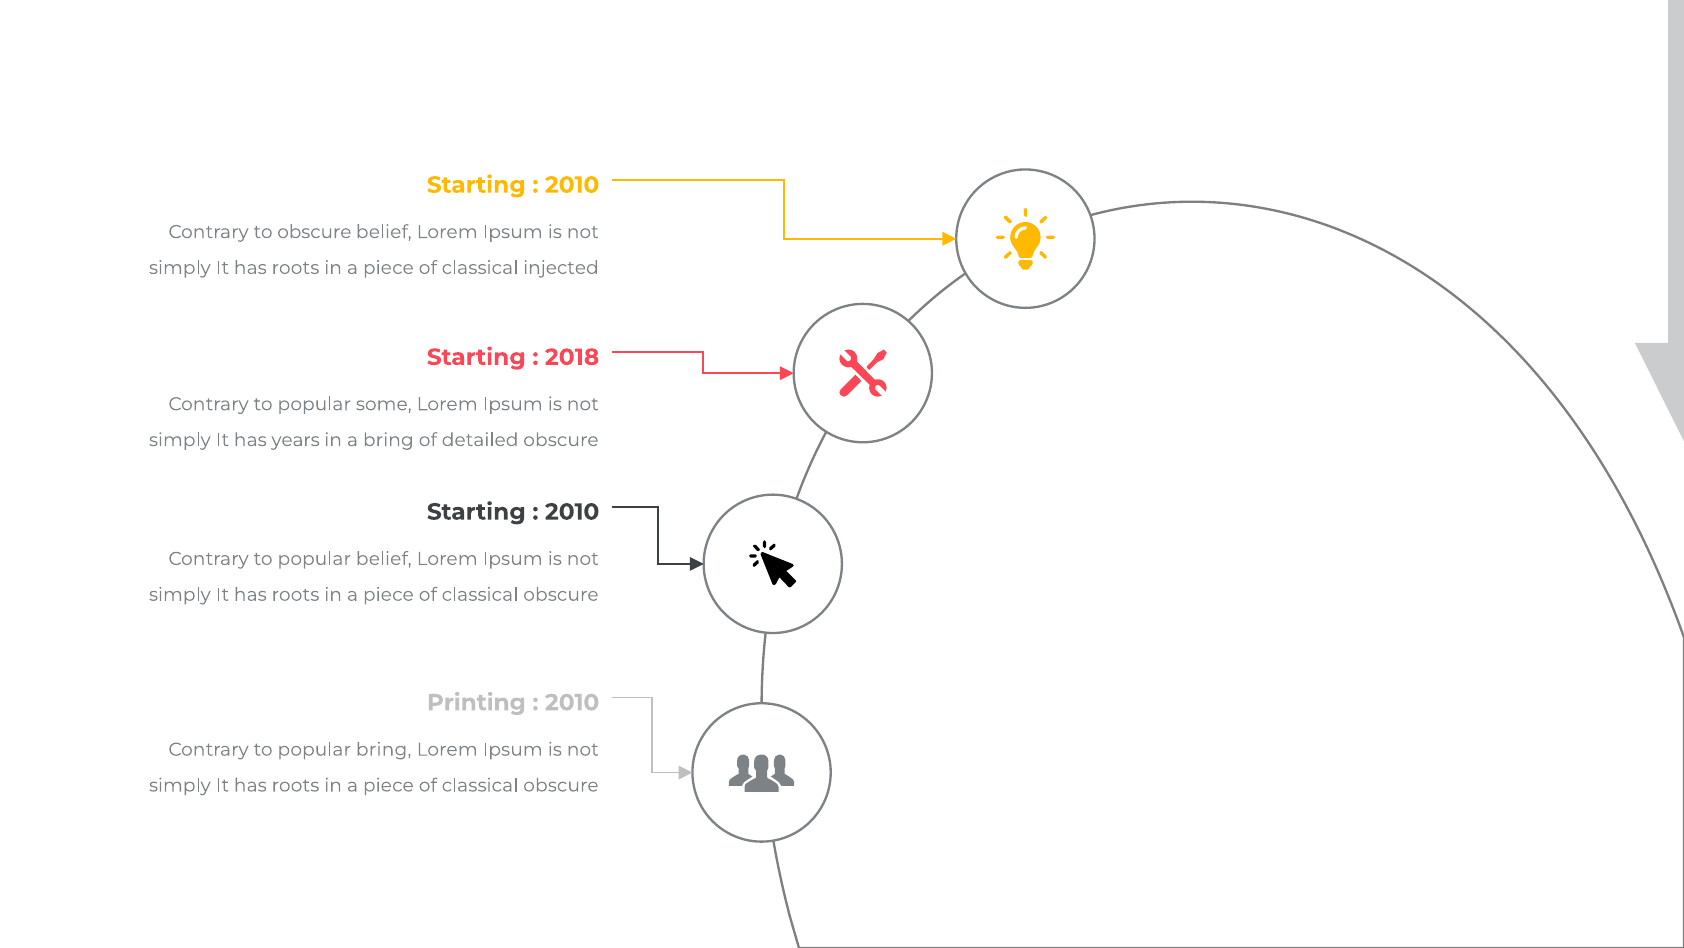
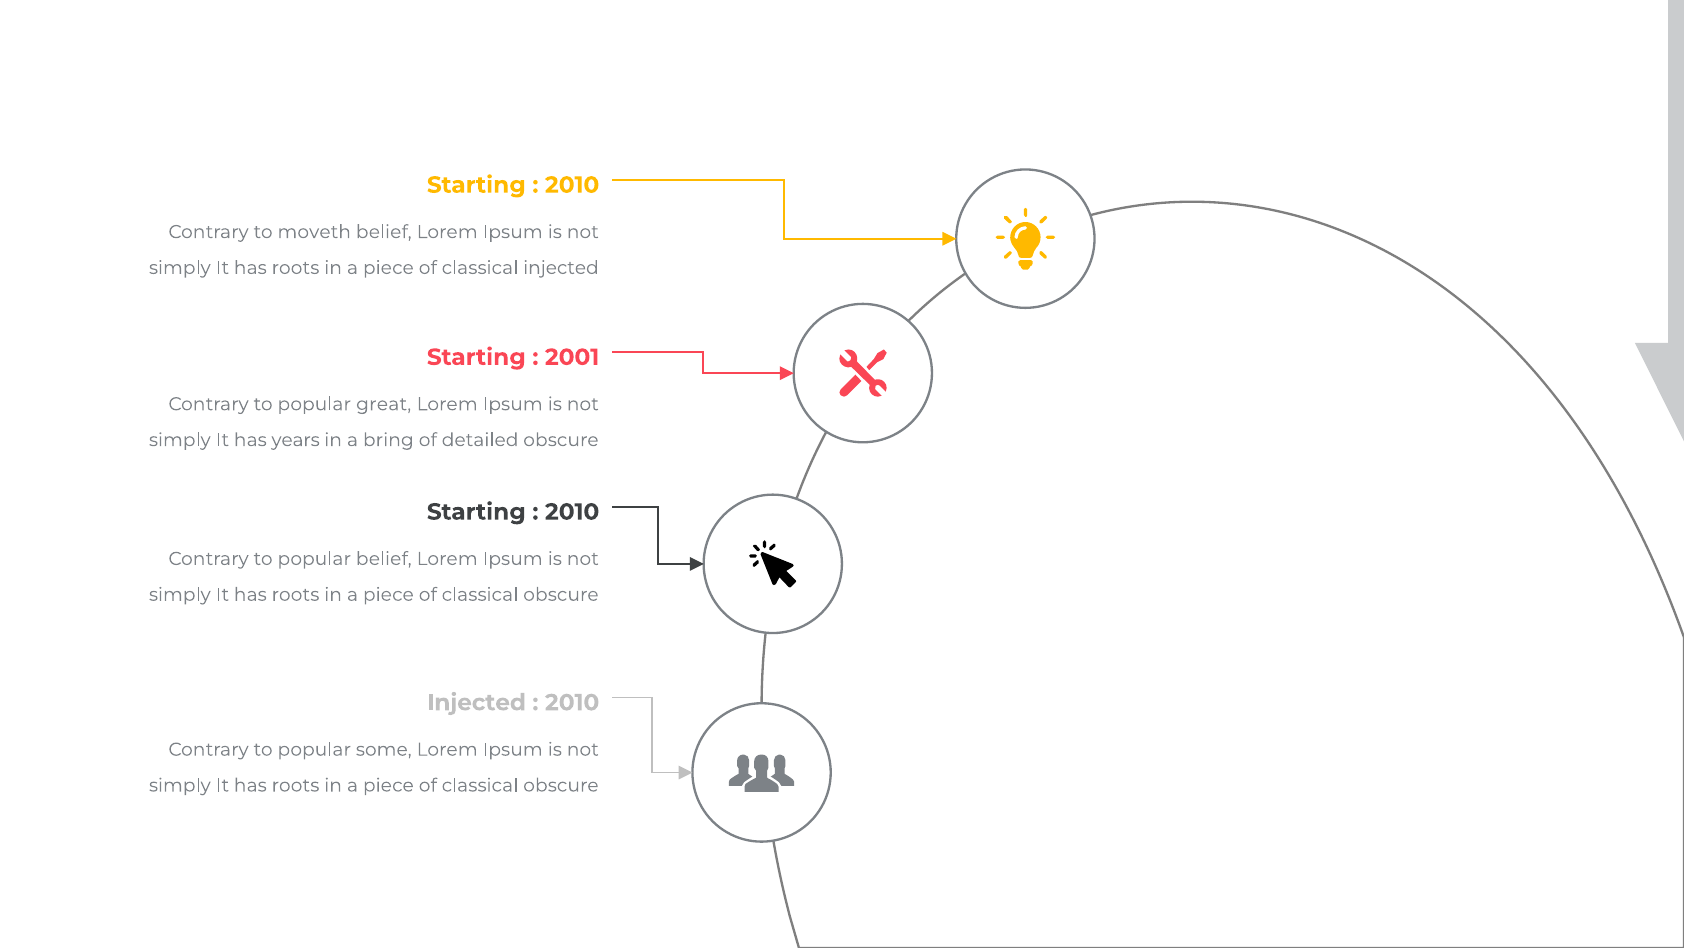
to obscure: obscure -> moveth
2018: 2018 -> 2001
some: some -> great
Printing at (476, 702): Printing -> Injected
popular bring: bring -> some
